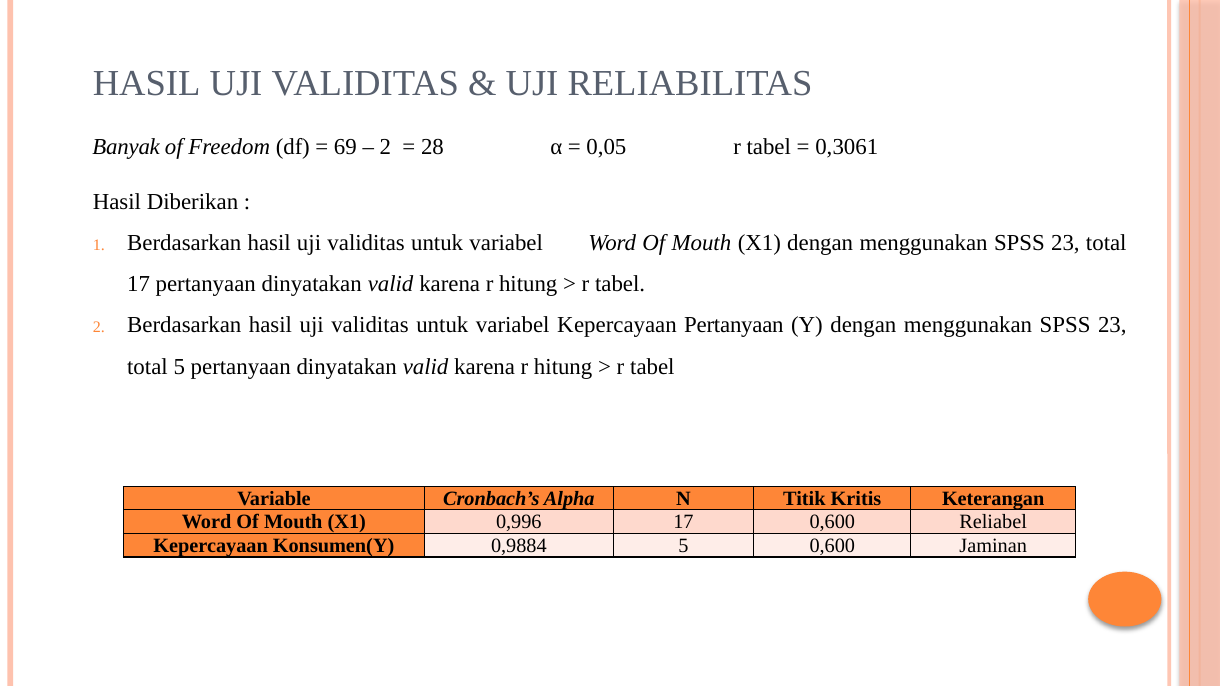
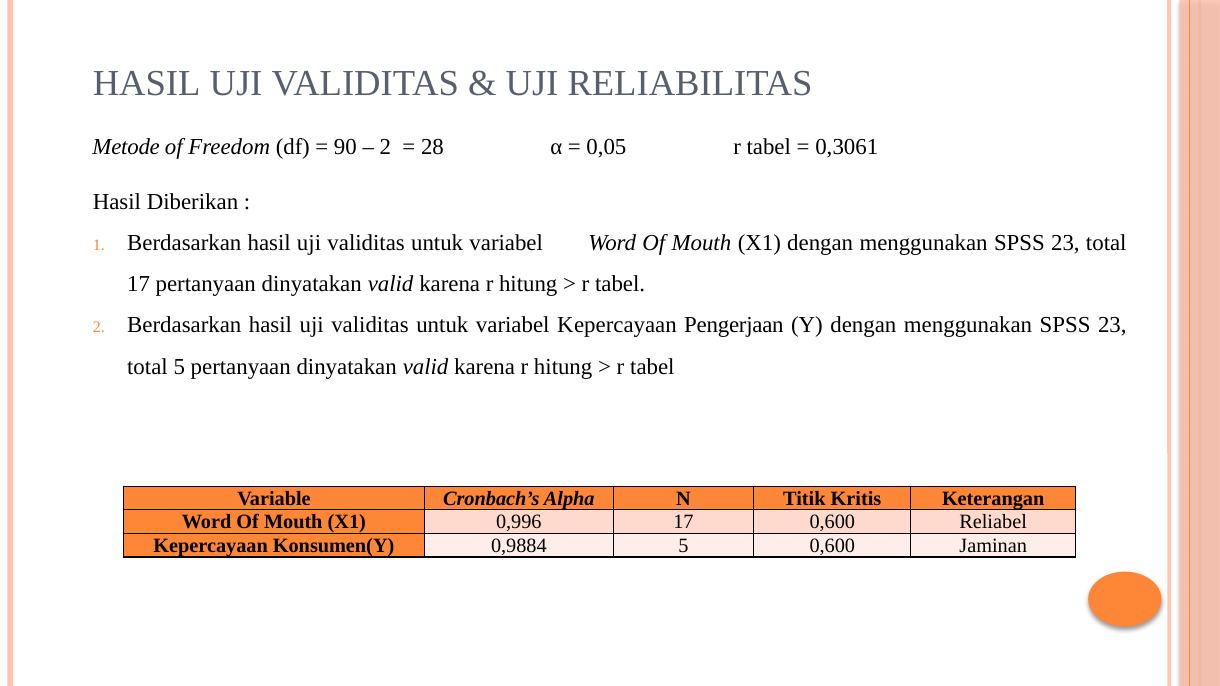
Banyak: Banyak -> Metode
69: 69 -> 90
Kepercayaan Pertanyaan: Pertanyaan -> Pengerjaan
